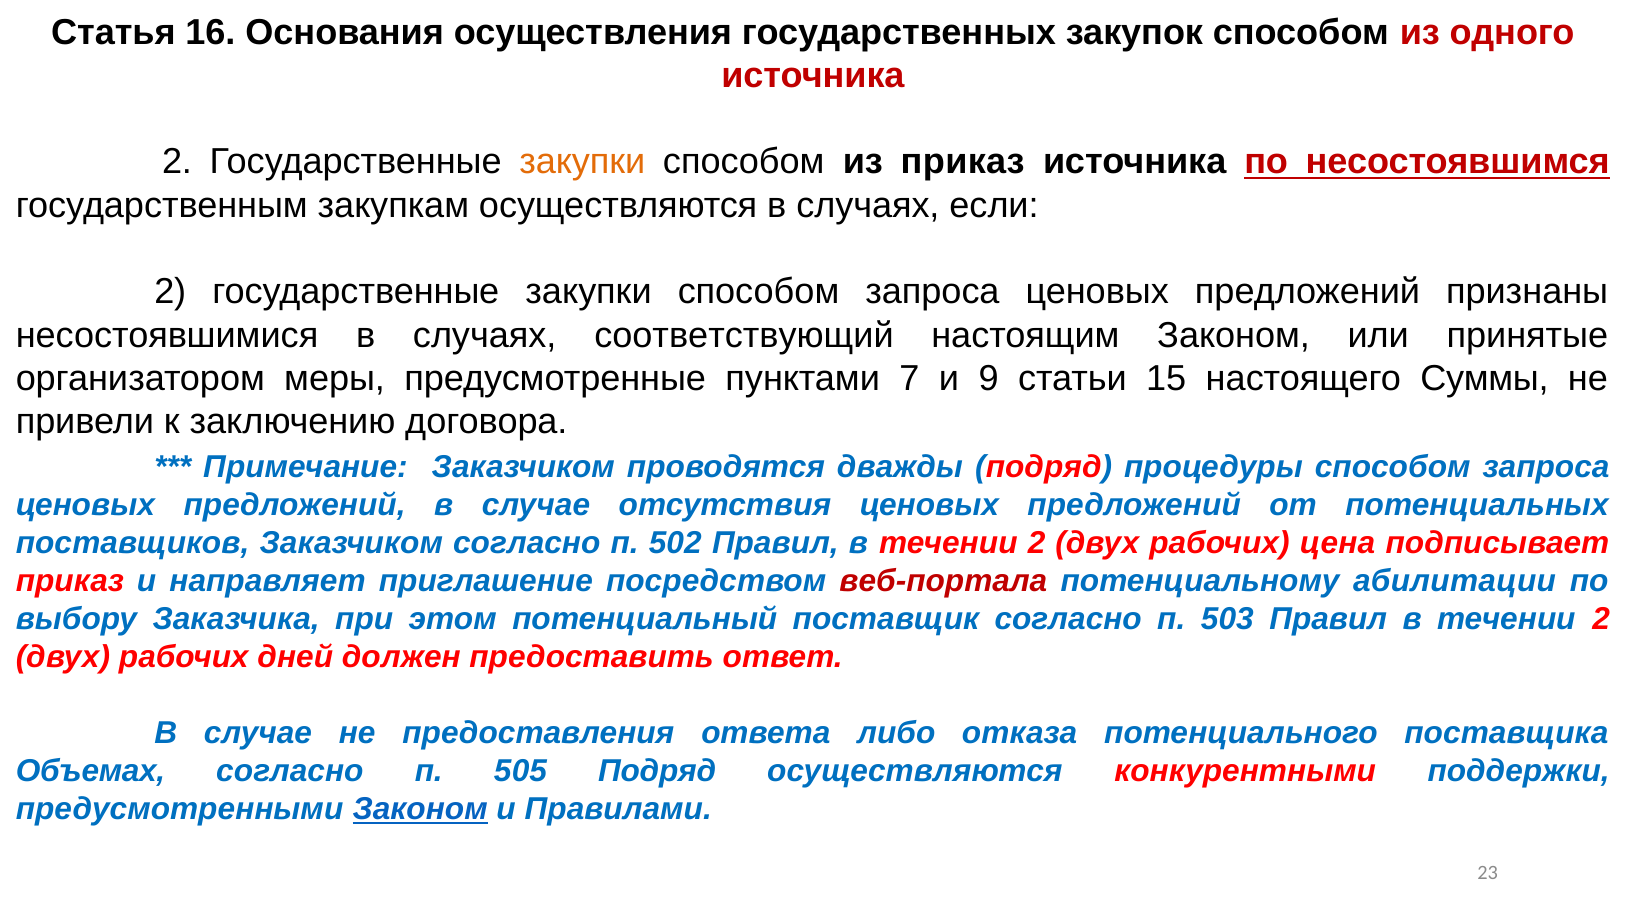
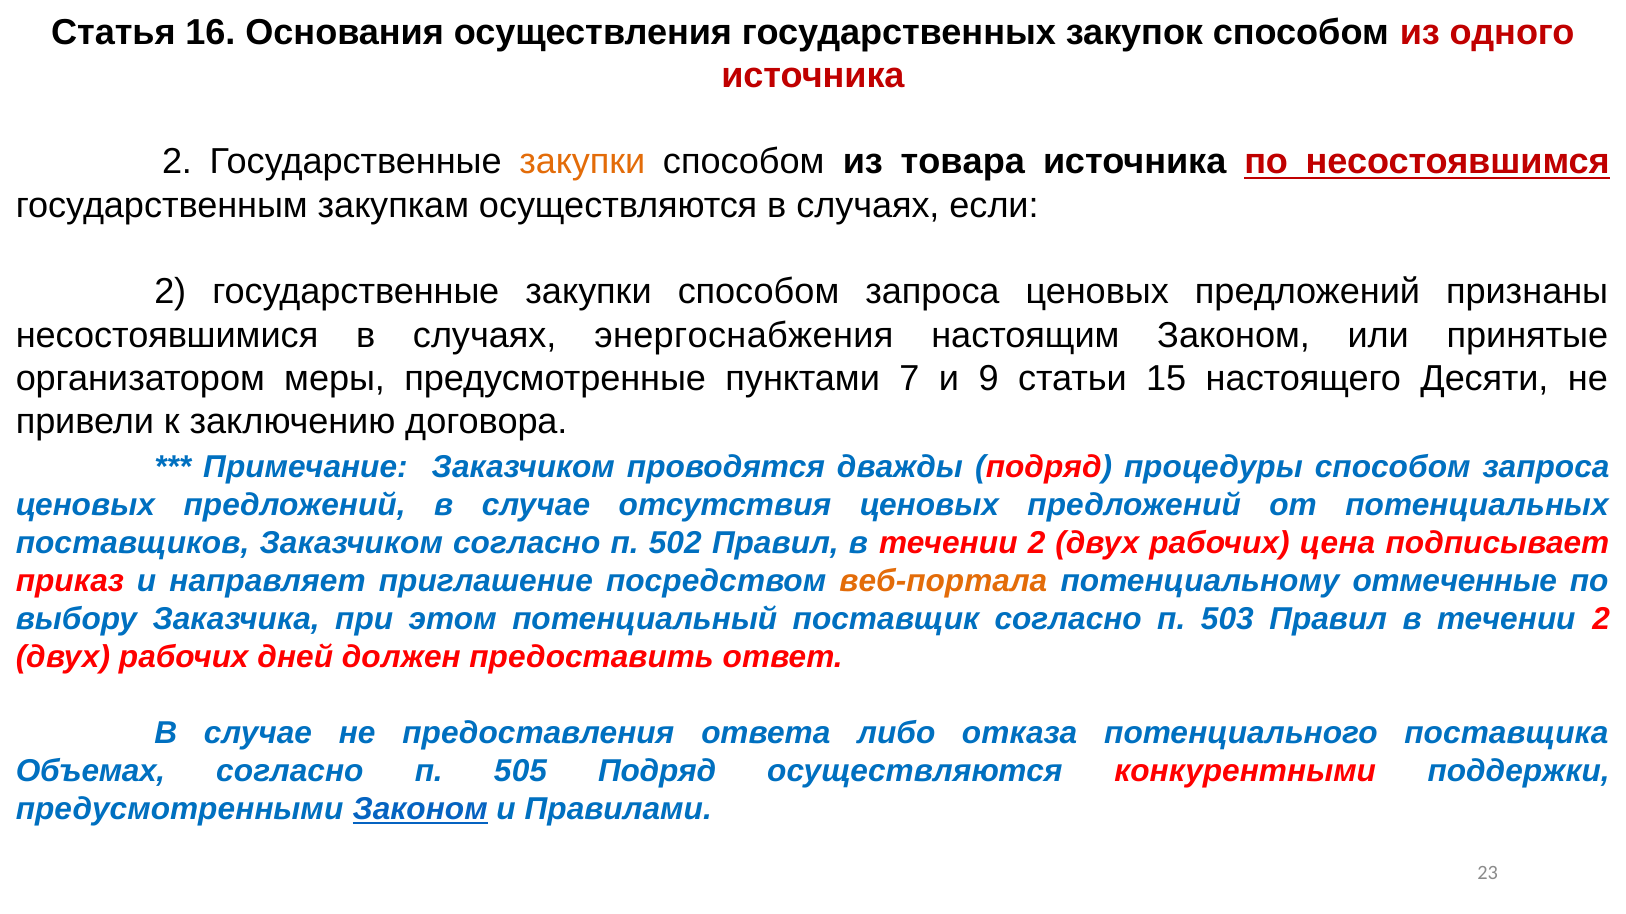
из приказ: приказ -> товара
соответствующий: соответствующий -> энергоснабжения
Суммы: Суммы -> Десяти
веб-портала colour: red -> orange
абилитации: абилитации -> отмеченные
